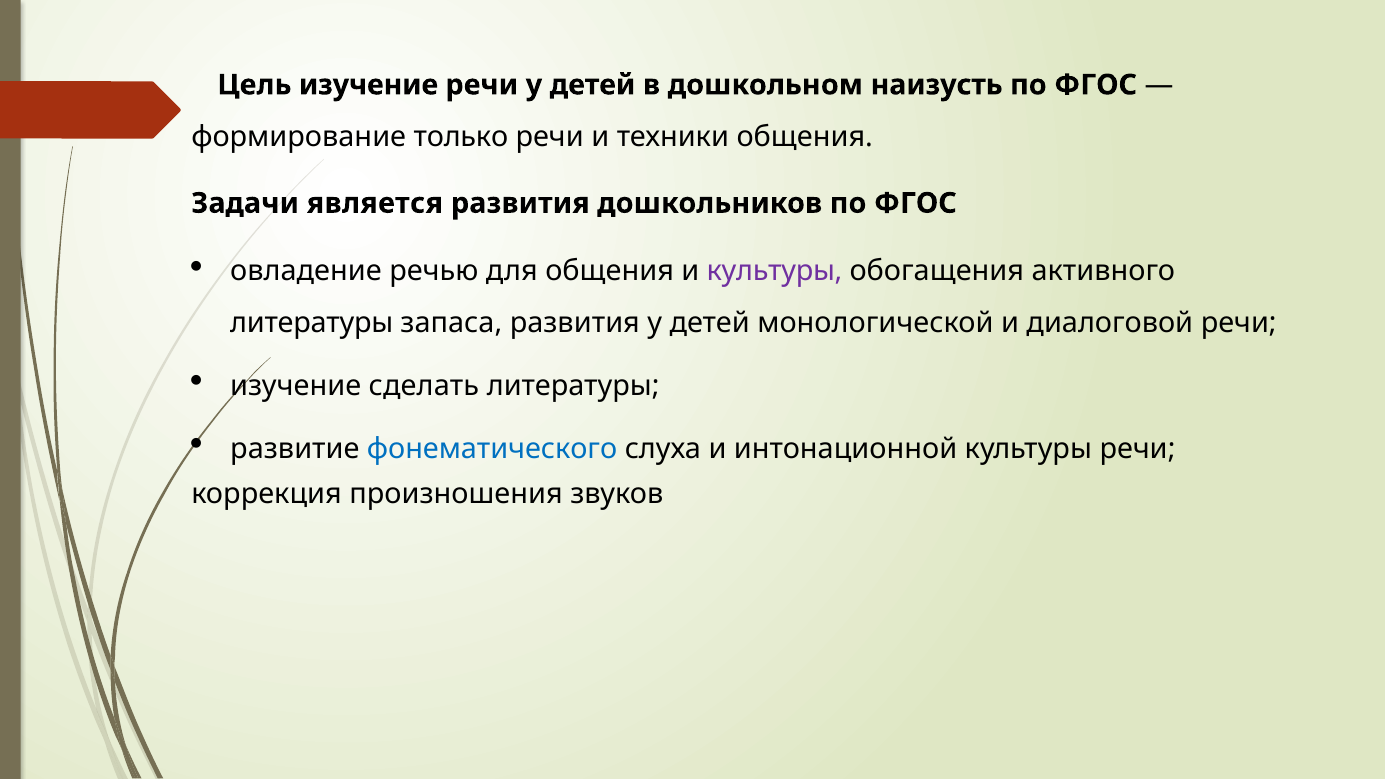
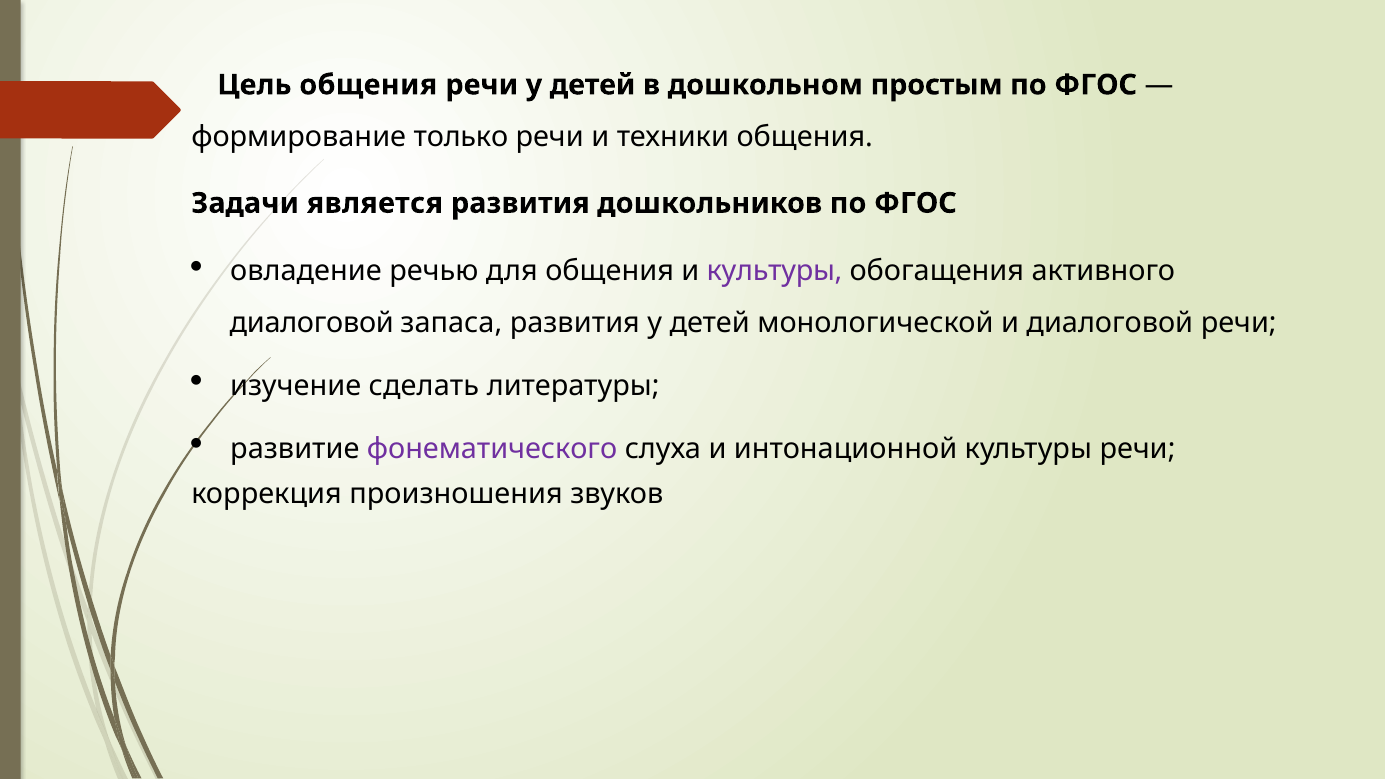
Цель изучение: изучение -> общения
наизусть: наизусть -> простым
литературы at (312, 323): литературы -> диалоговой
фонематического colour: blue -> purple
